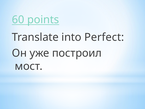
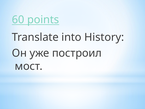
Perfect: Perfect -> History
